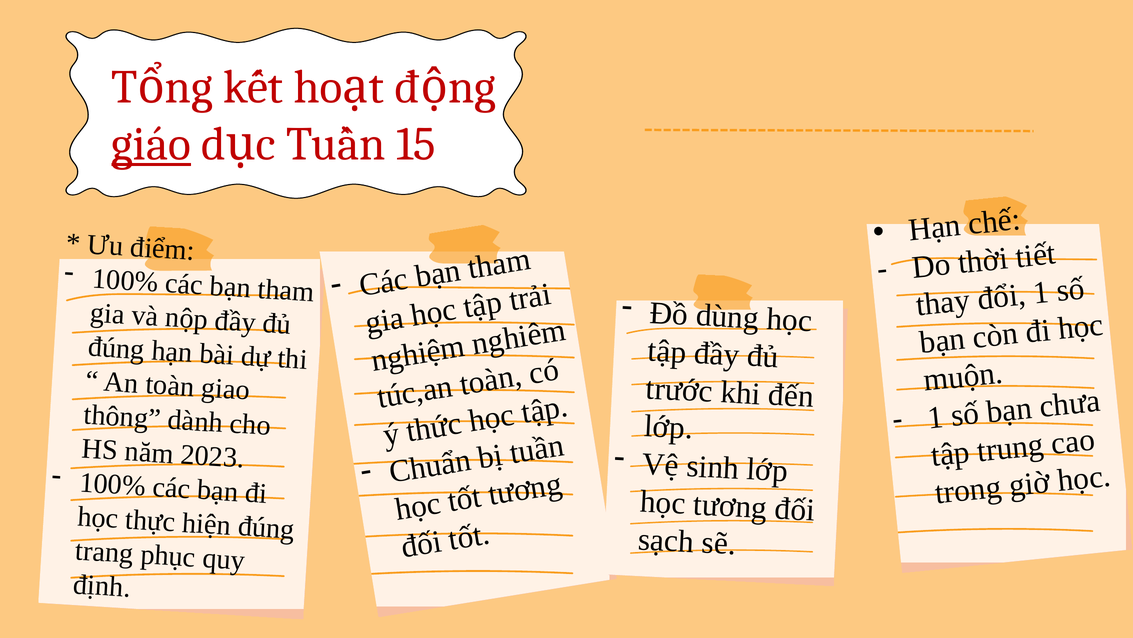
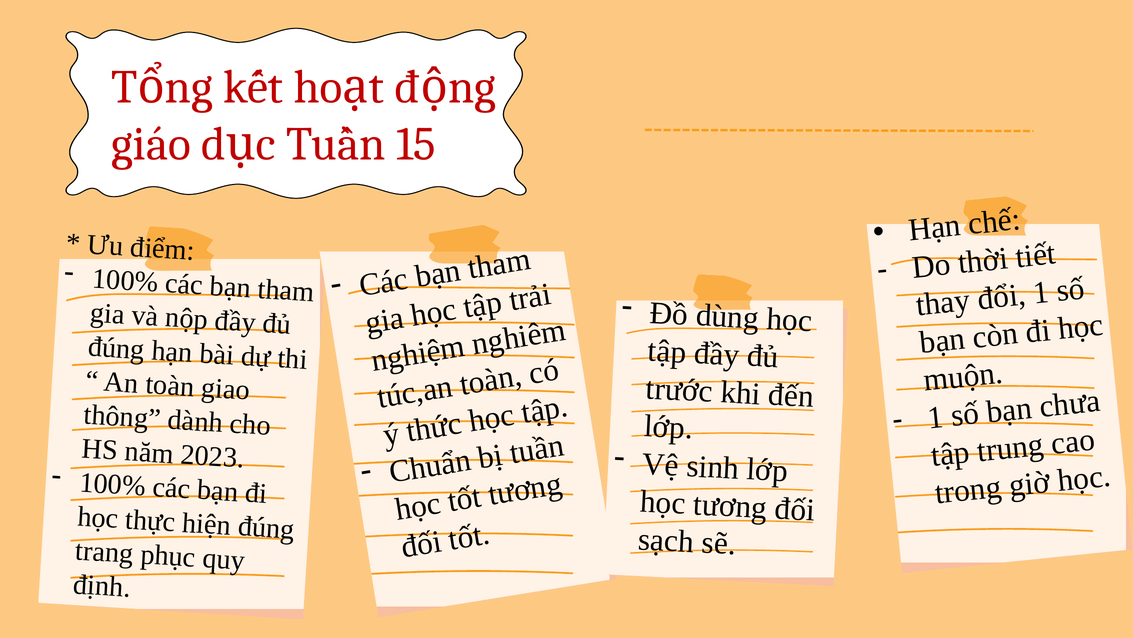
giáo underline: present -> none
